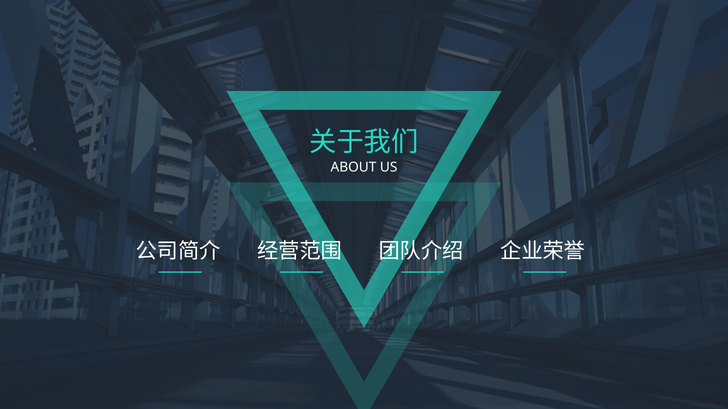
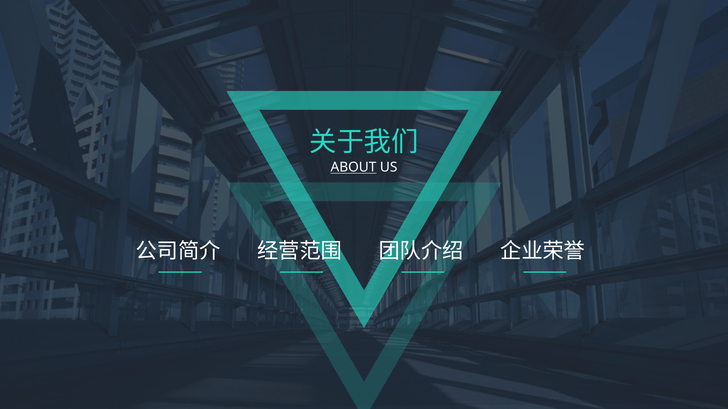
ABOUT underline: none -> present
